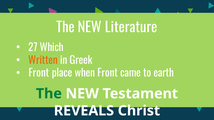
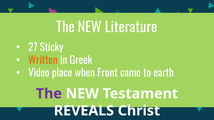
Which: Which -> Sticky
Front at (39, 73): Front -> Video
The at (49, 94) colour: green -> purple
